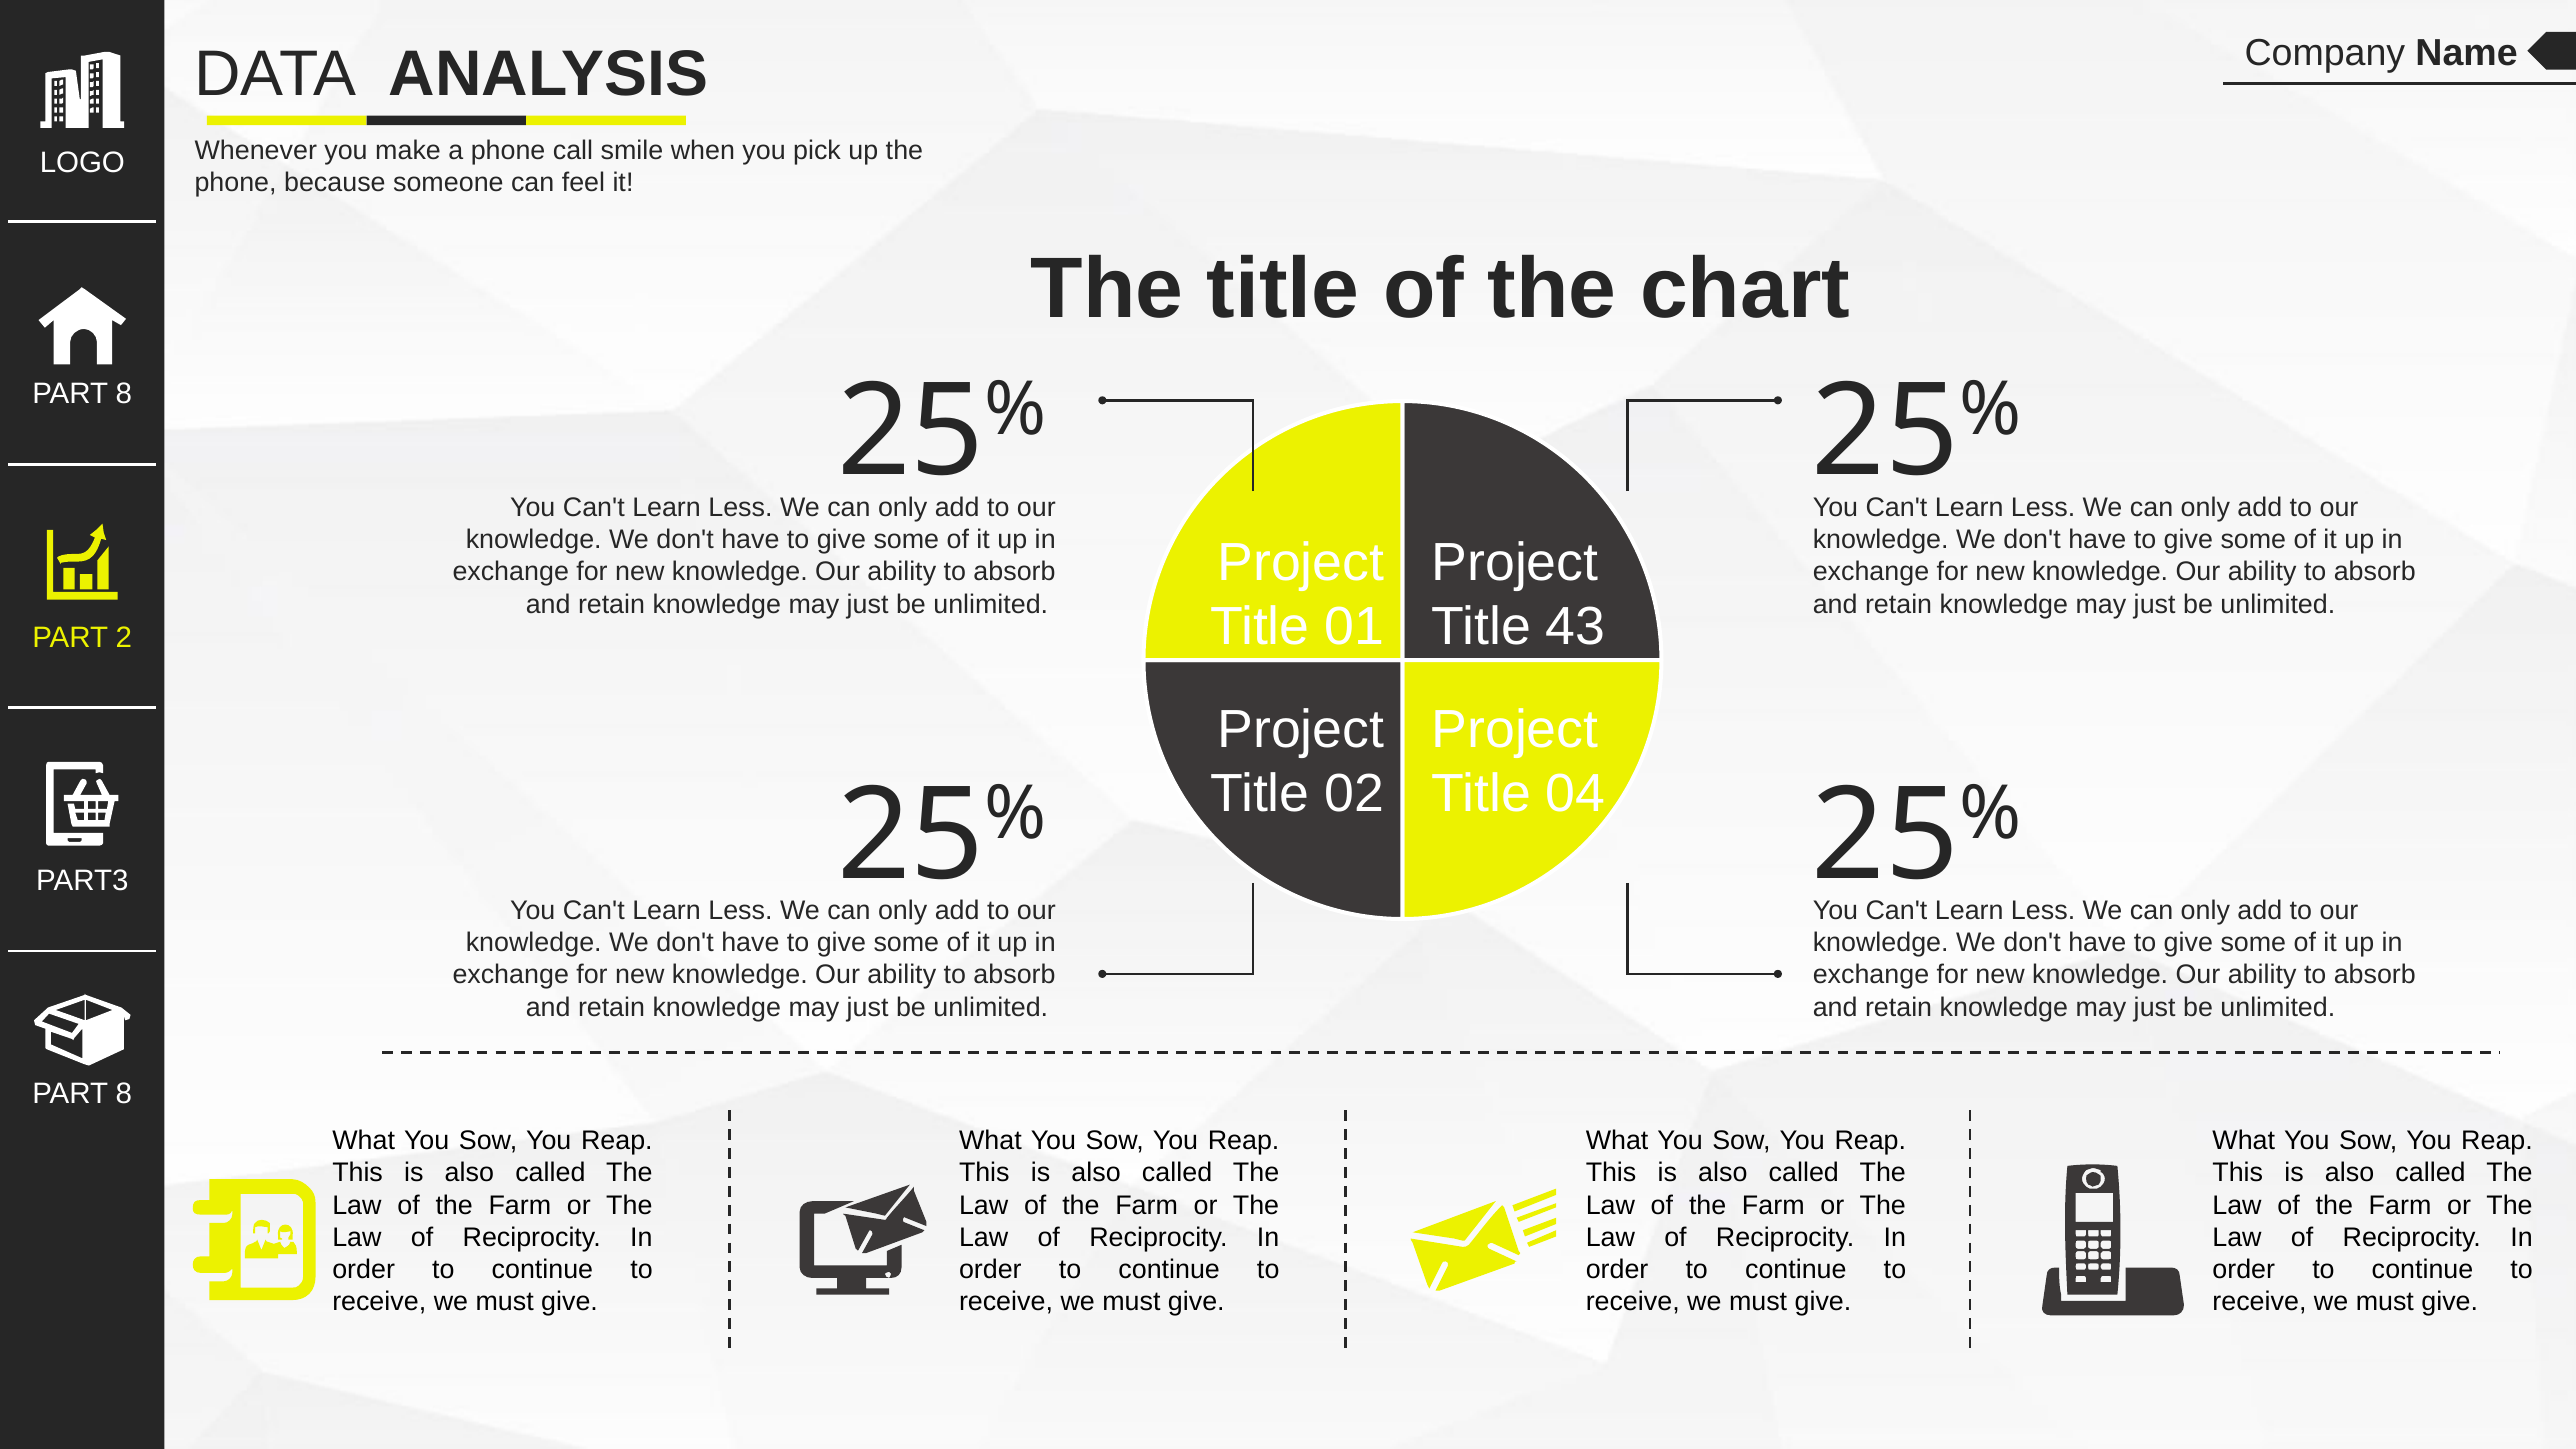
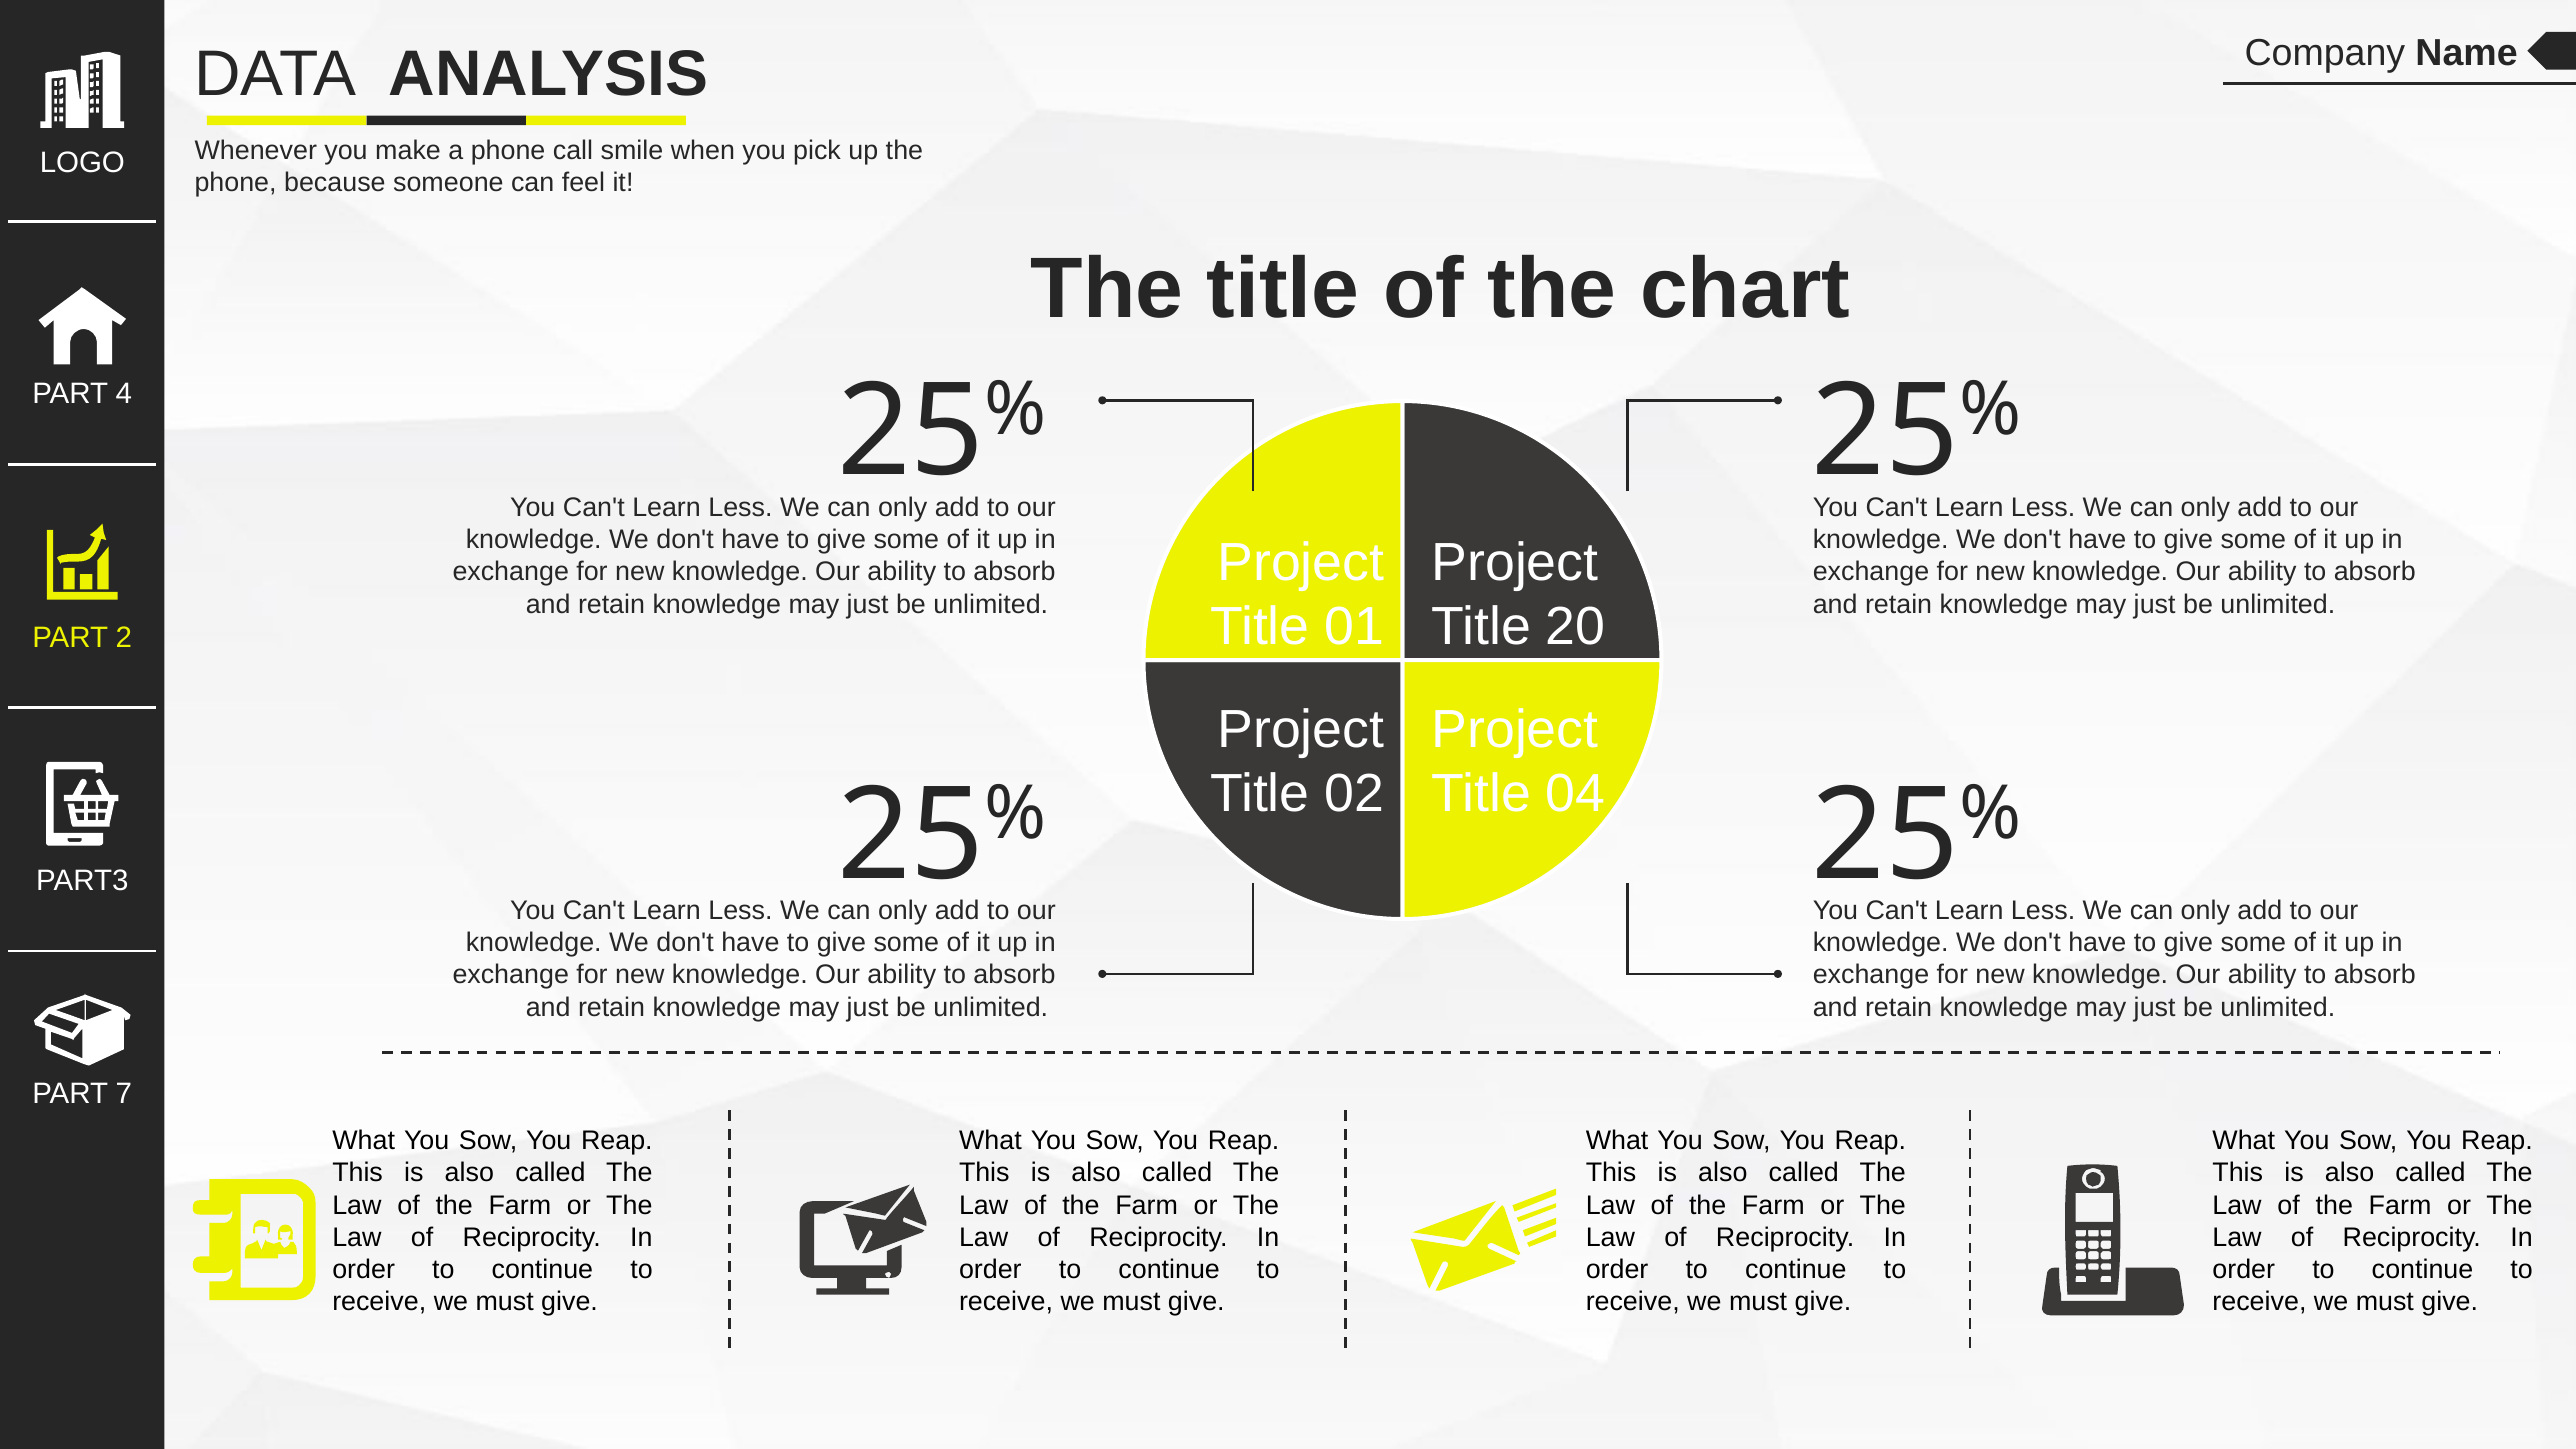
8 at (124, 394): 8 -> 4
43: 43 -> 20
8 at (124, 1094): 8 -> 7
